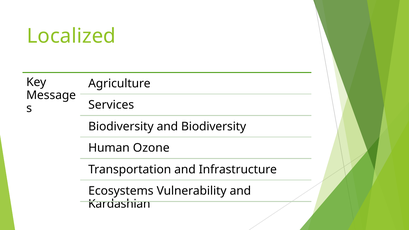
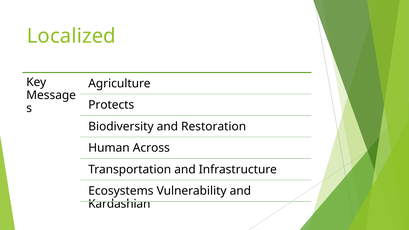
Services: Services -> Protects
and Biodiversity: Biodiversity -> Restoration
Ozone: Ozone -> Across
